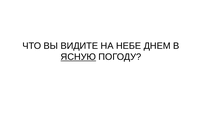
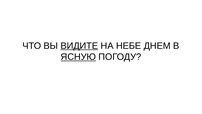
ВИДИТЕ underline: none -> present
